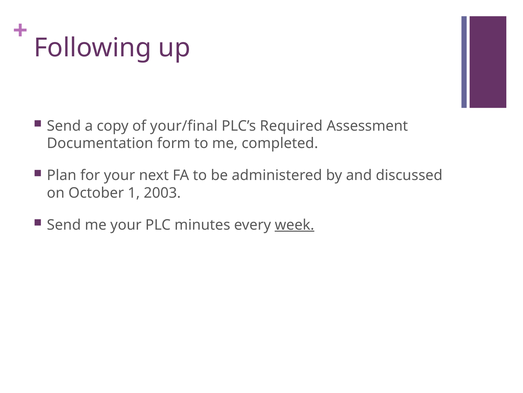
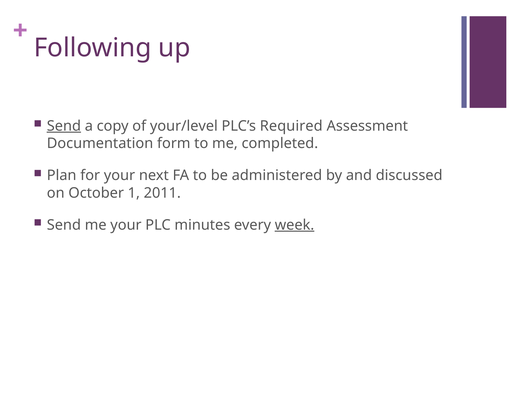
Send at (64, 126) underline: none -> present
your/final: your/final -> your/level
2003: 2003 -> 2011
